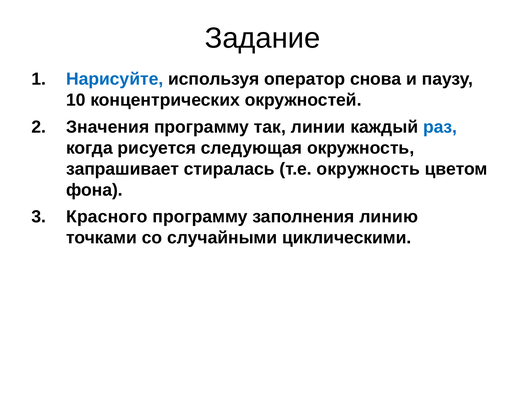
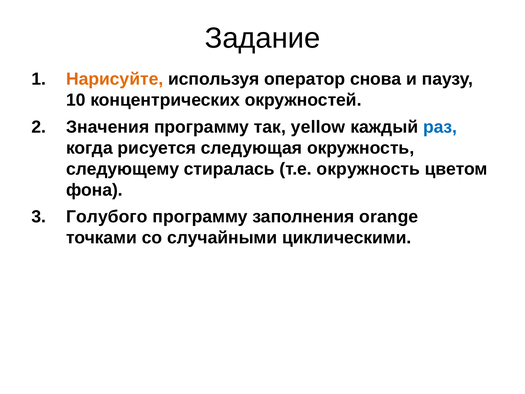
Нарисуйте colour: blue -> orange
линии: линии -> yellow
запрашивает: запрашивает -> следующему
Красного: Красного -> Голубого
линию: линию -> orange
